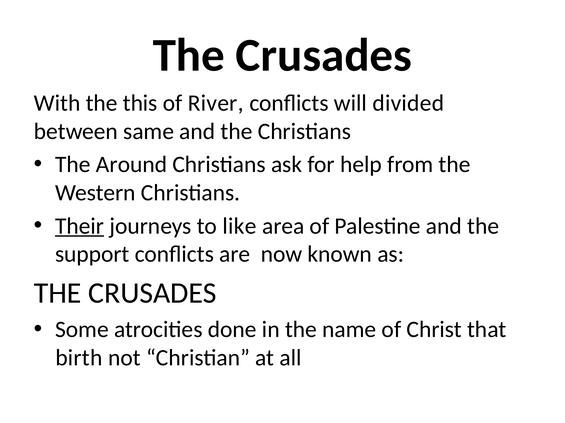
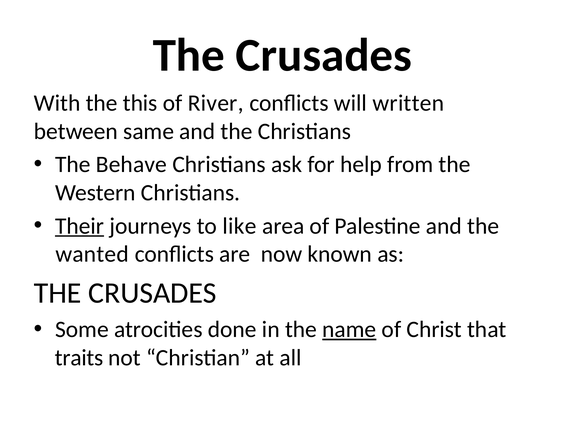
divided: divided -> written
Around: Around -> Behave
support: support -> wanted
name underline: none -> present
birth: birth -> traits
